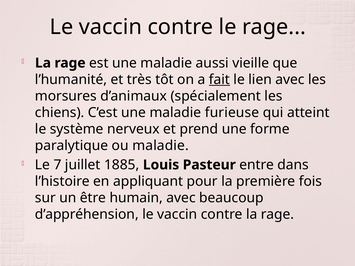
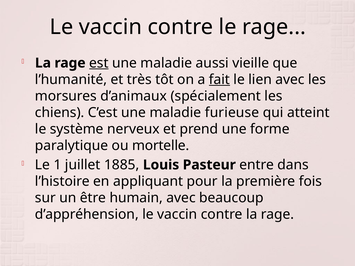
est underline: none -> present
ou maladie: maladie -> mortelle
7: 7 -> 1
